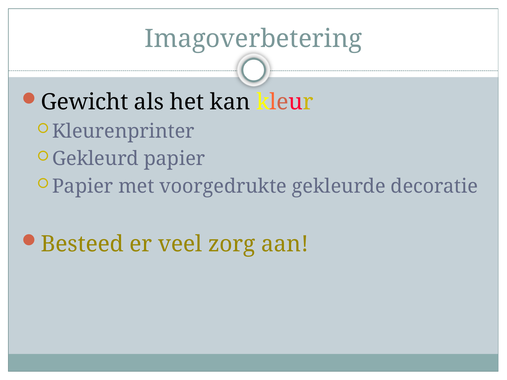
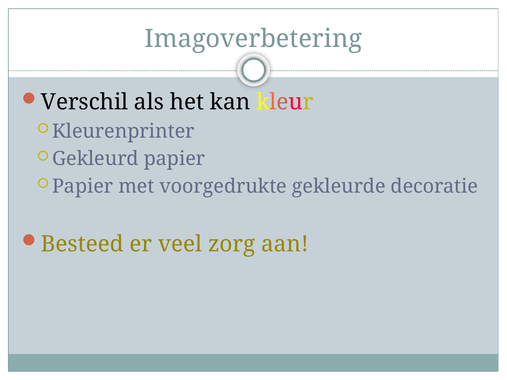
Gewicht: Gewicht -> Verschil
